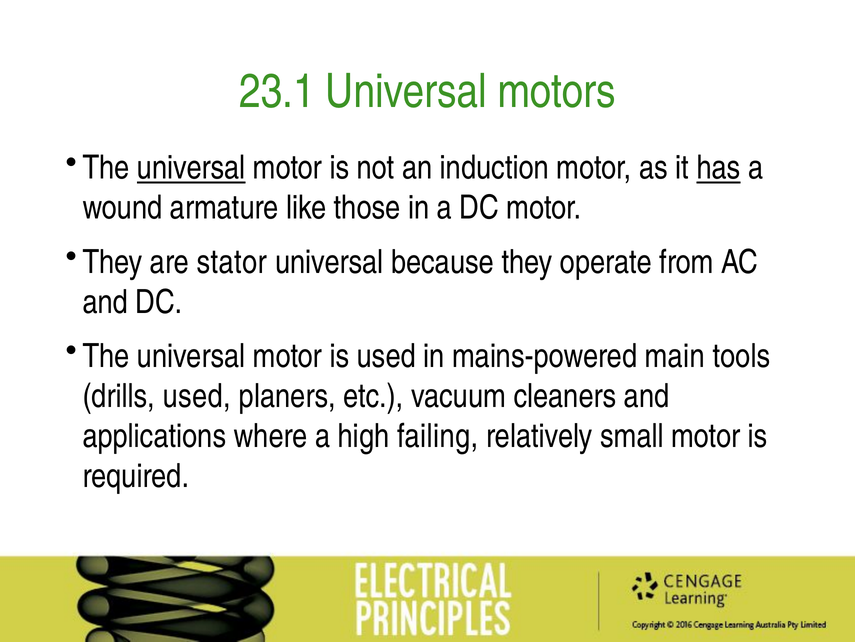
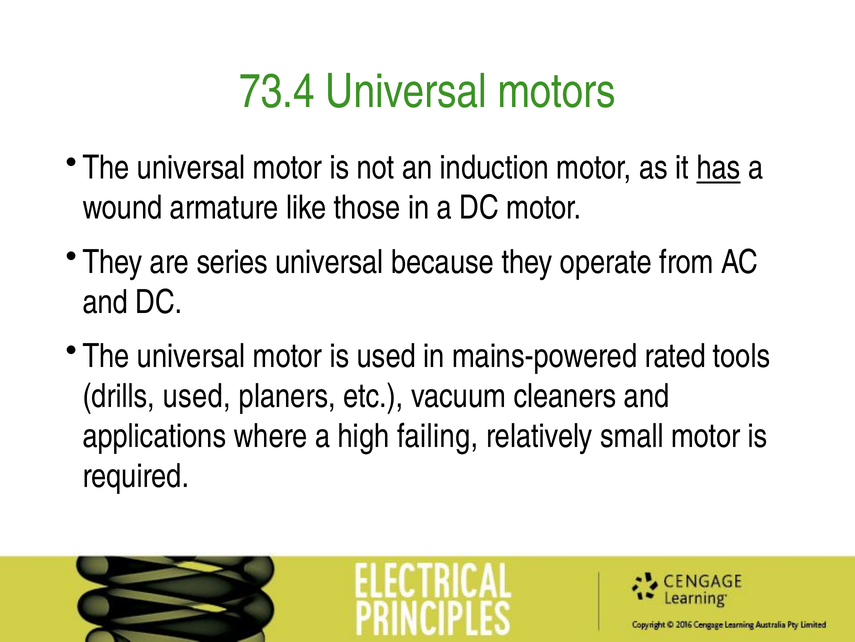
23.1: 23.1 -> 73.4
universal at (191, 168) underline: present -> none
stator: stator -> series
main: main -> rated
